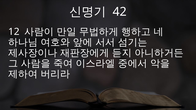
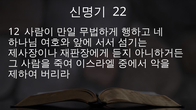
42: 42 -> 22
